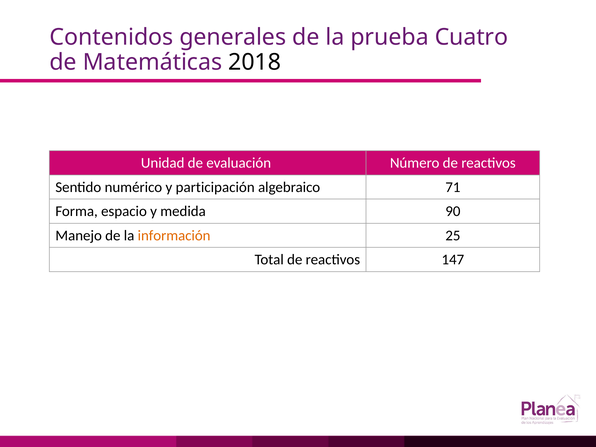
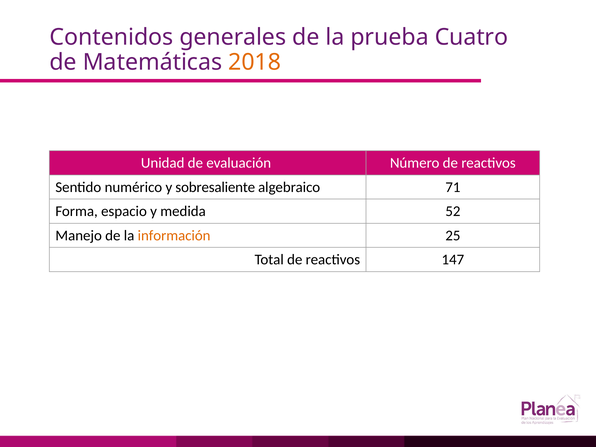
2018 colour: black -> orange
participación: participación -> sobresaliente
90: 90 -> 52
